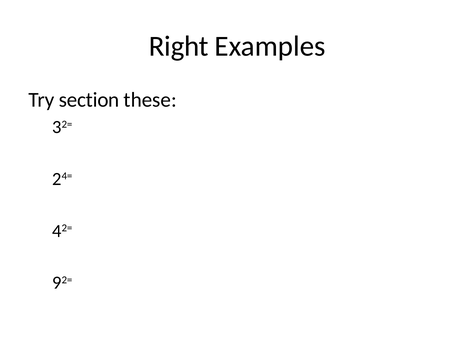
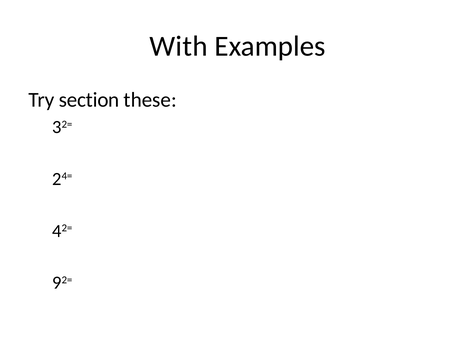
Right: Right -> With
